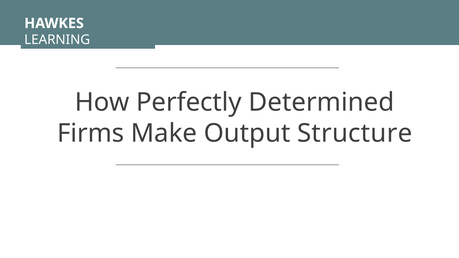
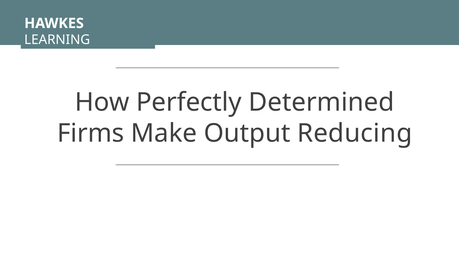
Structure: Structure -> Reducing
